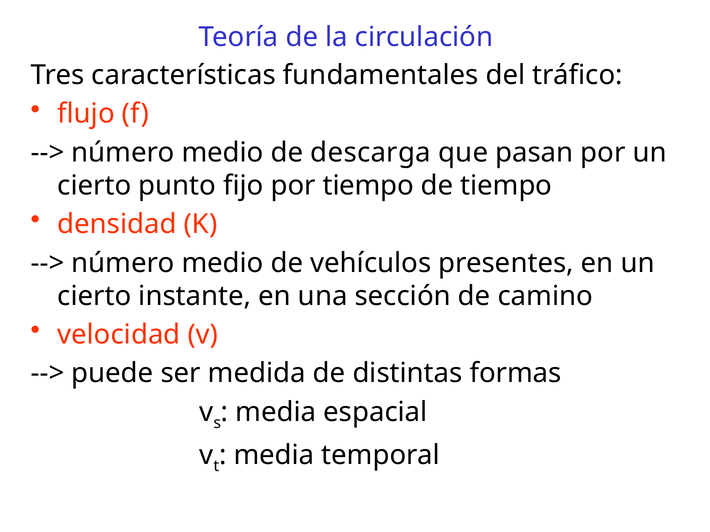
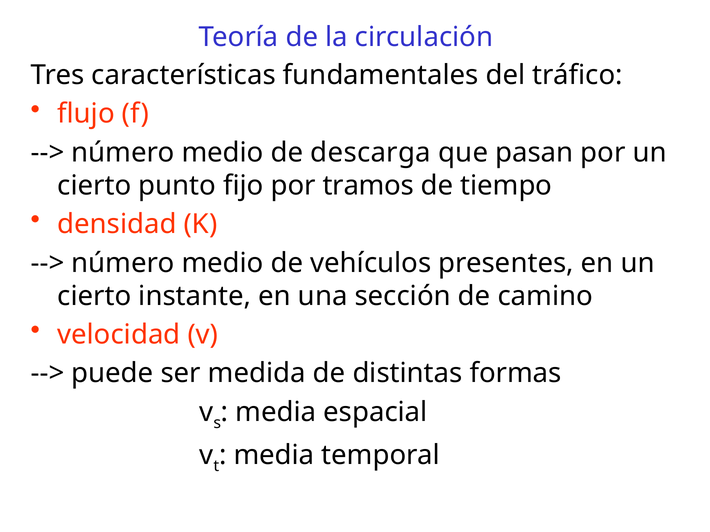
por tiempo: tiempo -> tramos
